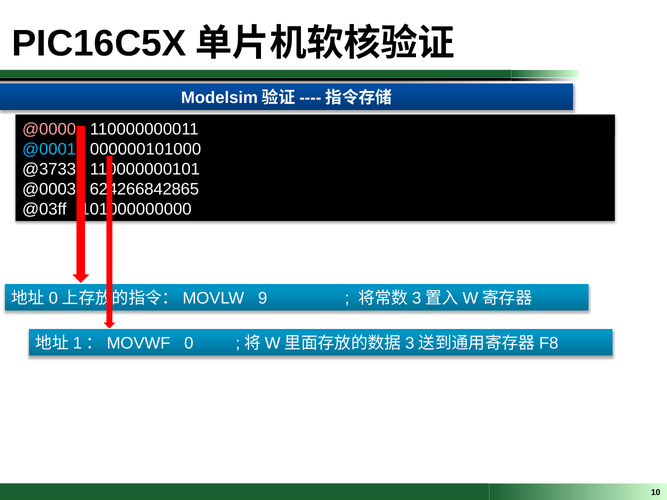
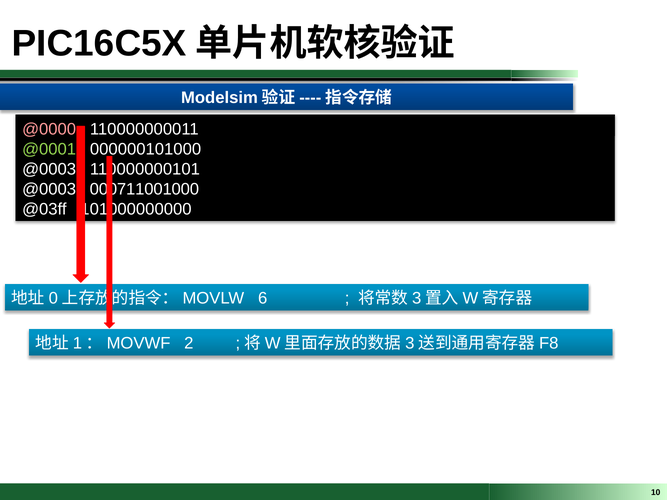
@0001 colour: light blue -> light green
@3733 at (49, 169): @3733 -> @0003
624266842865: 624266842865 -> 000711001000
9: 9 -> 6
0: 0 -> 2
